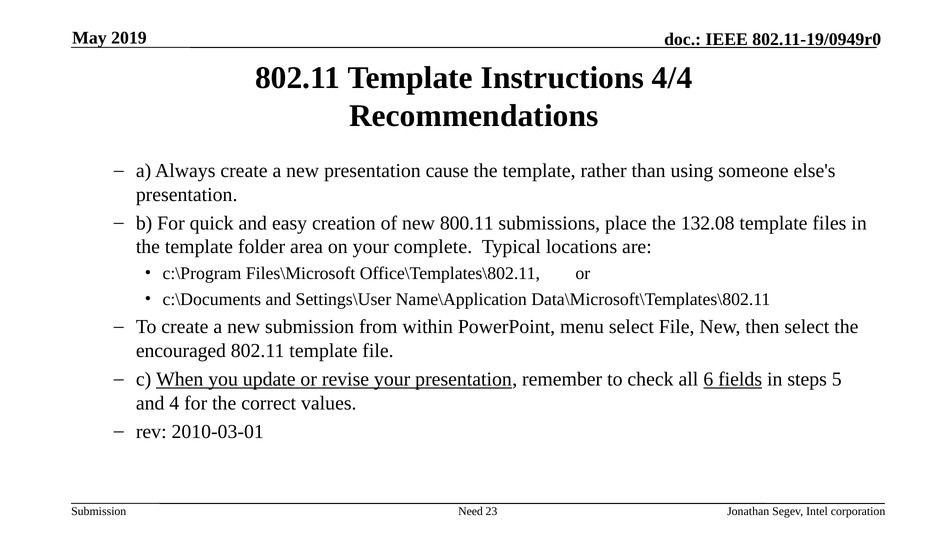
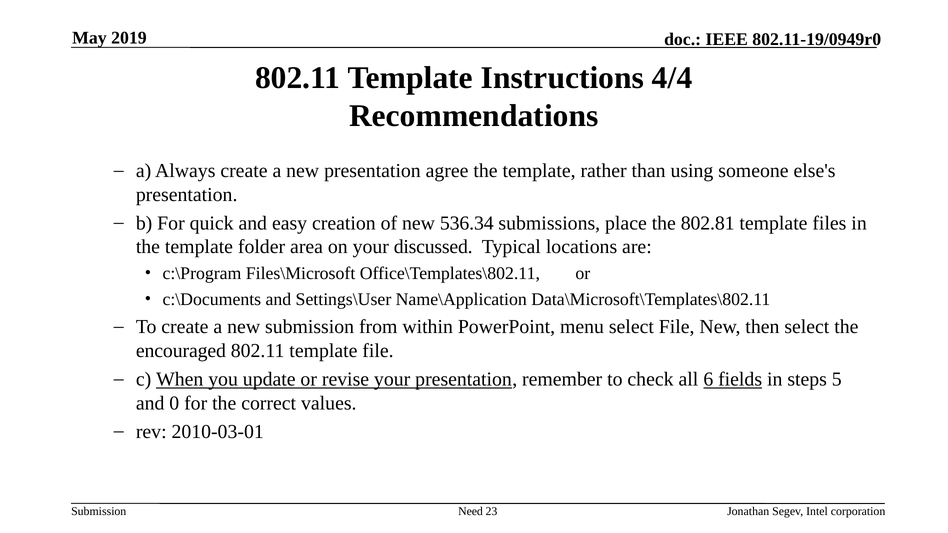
cause: cause -> agree
800.11: 800.11 -> 536.34
132.08: 132.08 -> 802.81
complete: complete -> discussed
4: 4 -> 0
